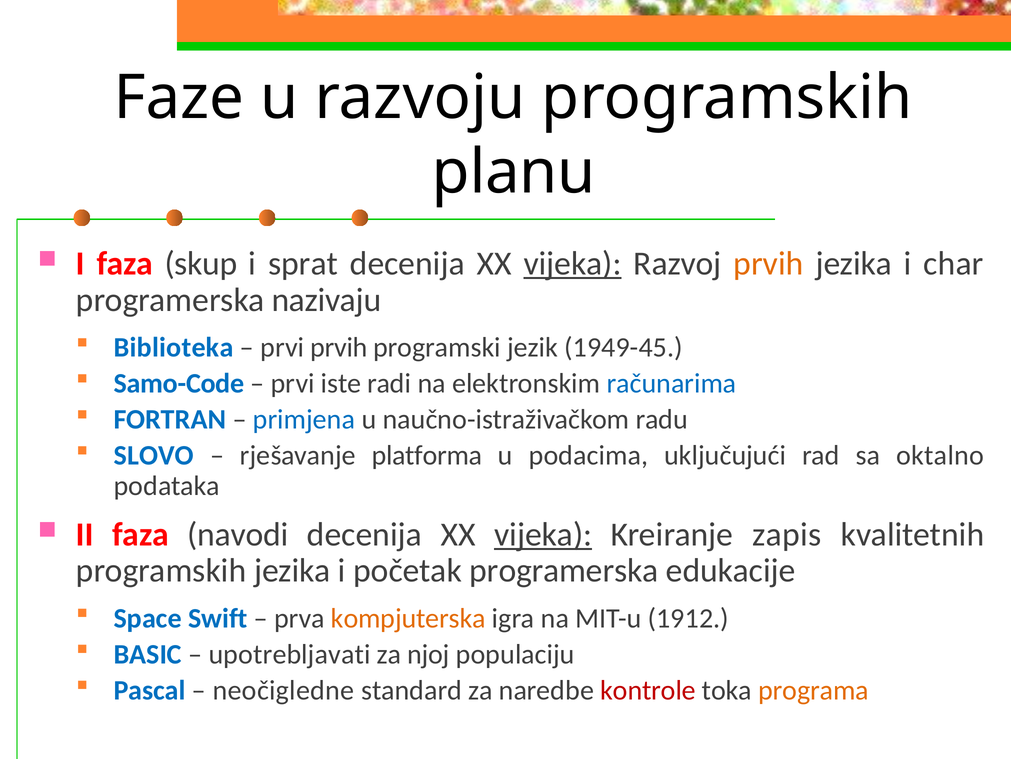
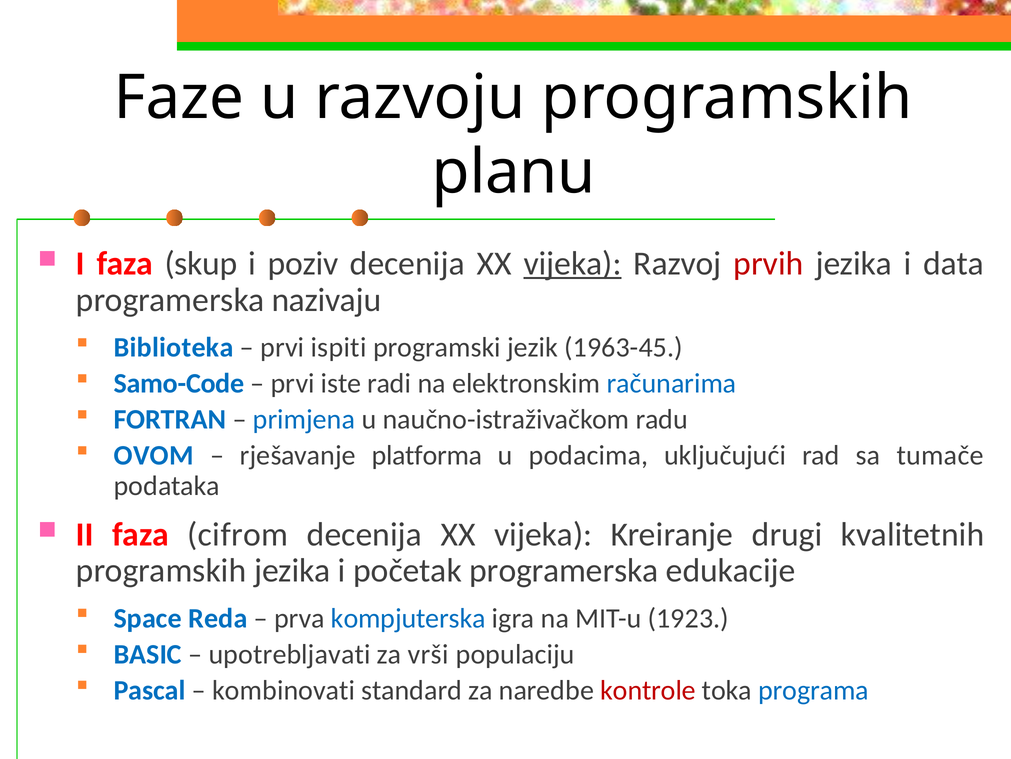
sprat: sprat -> poziv
prvih at (768, 263) colour: orange -> red
char: char -> data
prvi prvih: prvih -> ispiti
1949-45: 1949-45 -> 1963-45
SLOVO: SLOVO -> OVOM
oktalno: oktalno -> tumače
navodi: navodi -> cifrom
vijeka at (543, 534) underline: present -> none
zapis: zapis -> drugi
Swift: Swift -> Reda
kompjuterska colour: orange -> blue
1912: 1912 -> 1923
njoj: njoj -> vrši
neočigledne: neočigledne -> kombinovati
programa colour: orange -> blue
